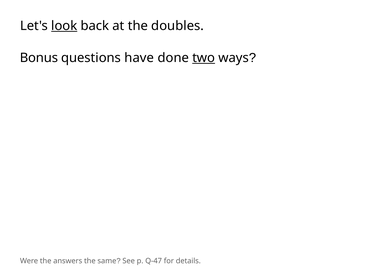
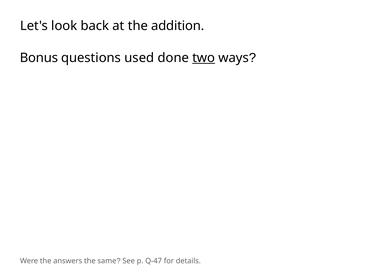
look underline: present -> none
doubles: doubles -> addition
have: have -> used
